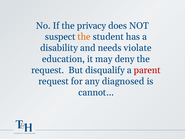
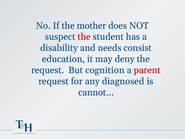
privacy: privacy -> mother
the at (84, 37) colour: orange -> red
violate: violate -> consist
disqualify: disqualify -> cognition
